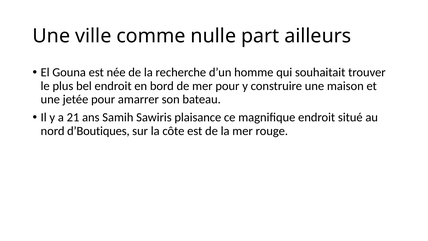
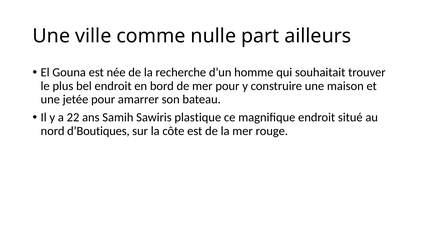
21: 21 -> 22
plaisance: plaisance -> plastique
